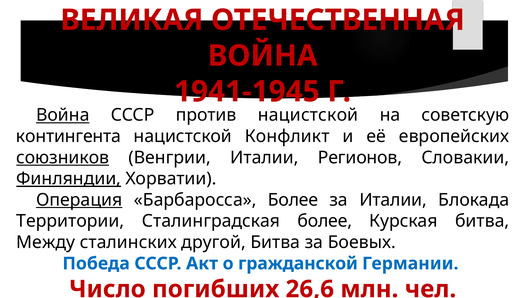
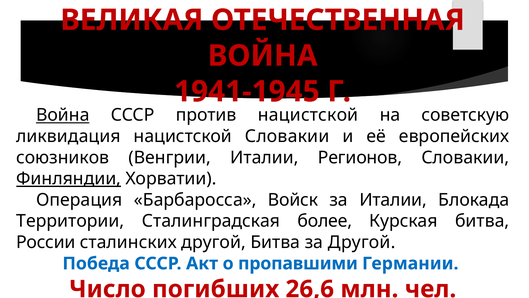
контингента: контингента -> ликвидация
нацистской Конфликт: Конфликт -> Словакии
союзников underline: present -> none
Операция underline: present -> none
Барбаросса Более: Более -> Войск
Между: Между -> России
за Боевых: Боевых -> Другой
гражданской: гражданской -> пропавшими
